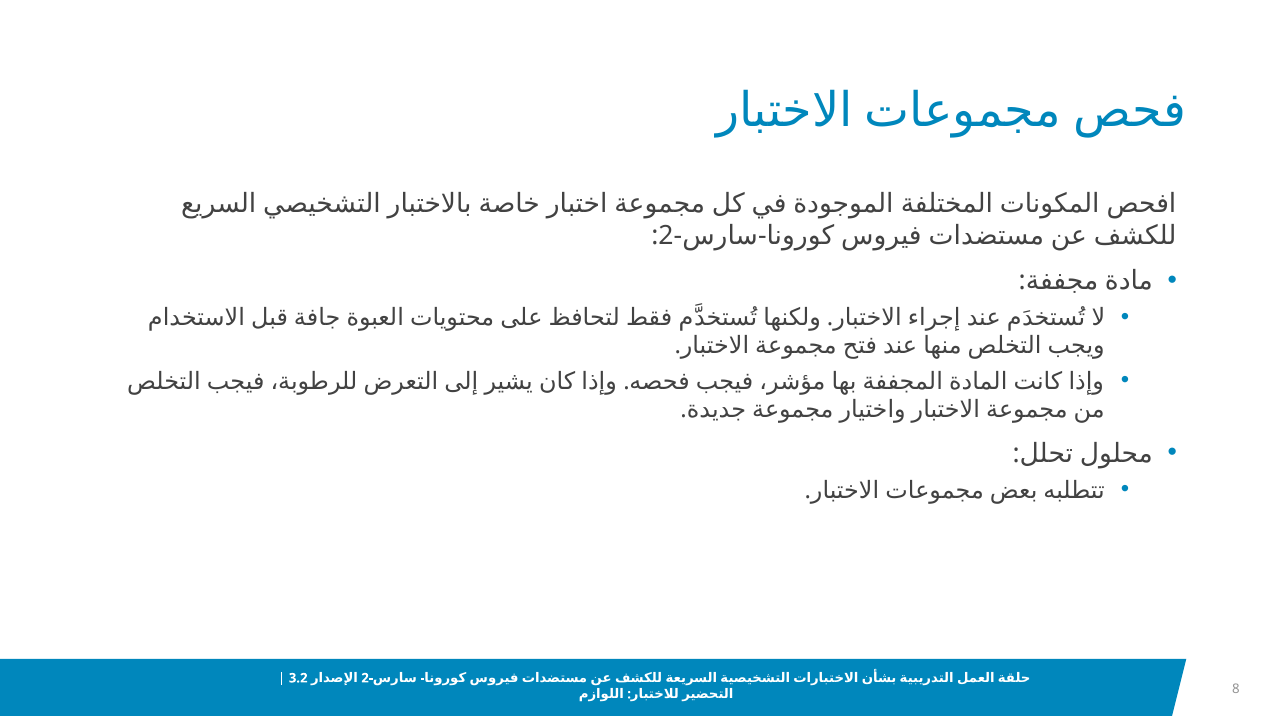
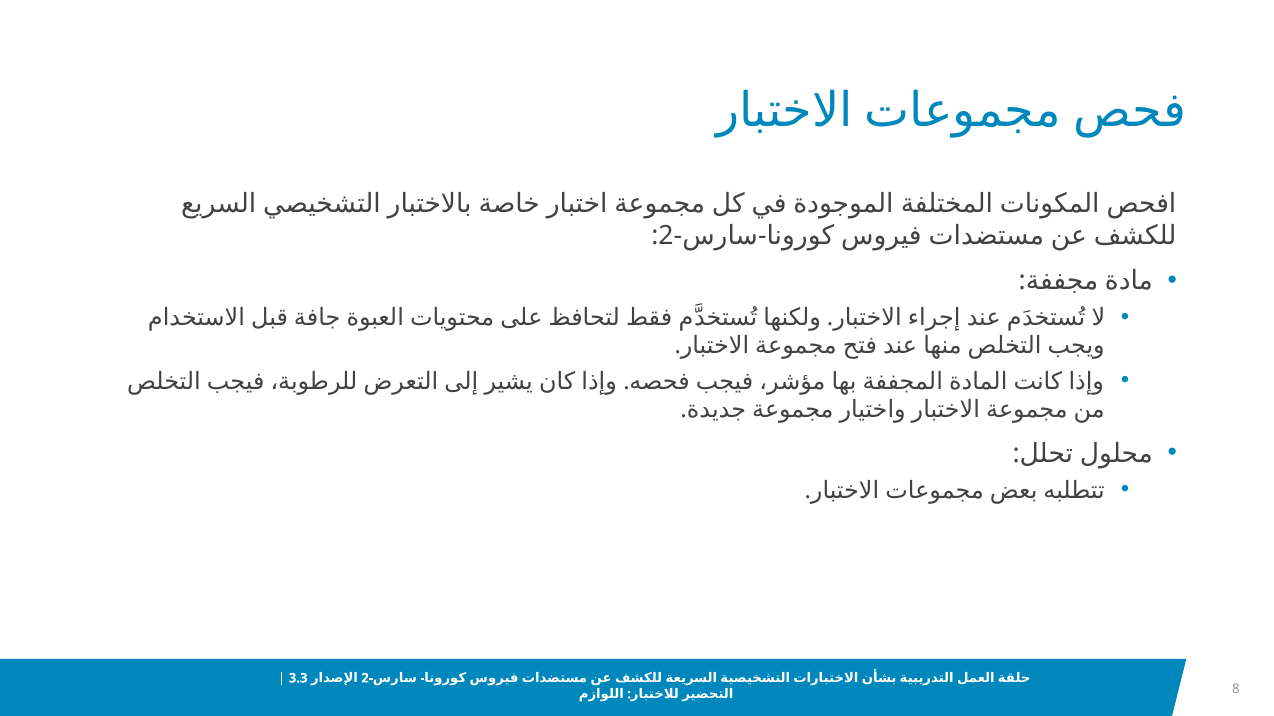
3.2: 3.2 -> 3.3
